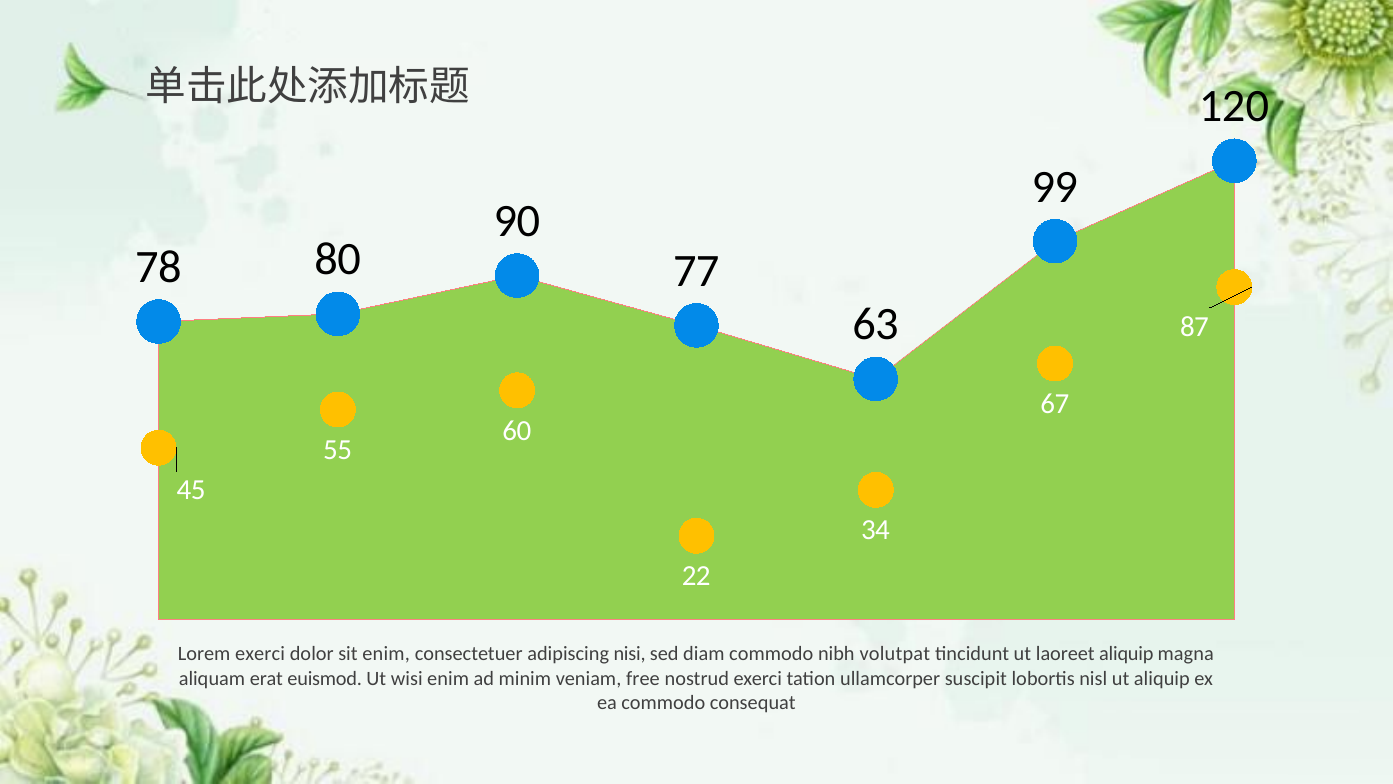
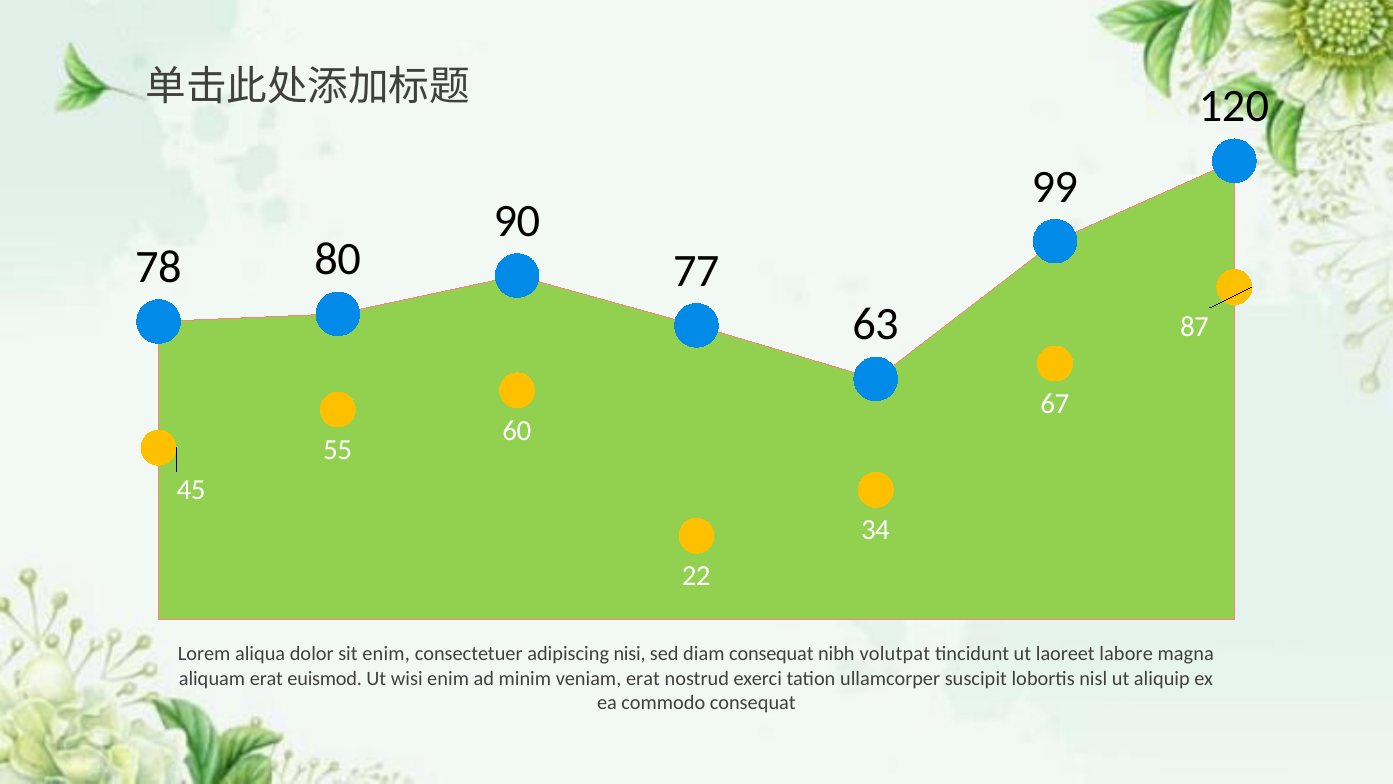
Lorem exerci: exerci -> aliqua
diam commodo: commodo -> consequat
laoreet aliquip: aliquip -> labore
veniam free: free -> erat
